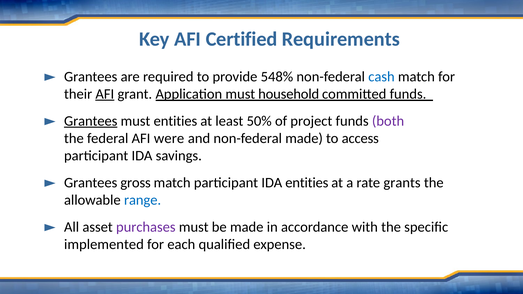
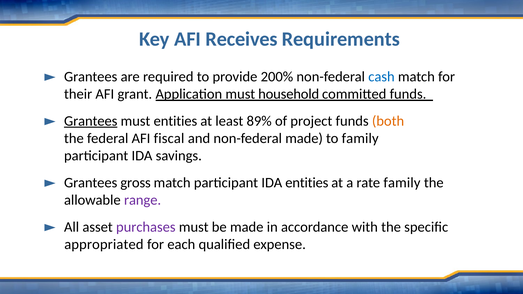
Certified: Certified -> Receives
548%: 548% -> 200%
AFI at (105, 94) underline: present -> none
50%: 50% -> 89%
both colour: purple -> orange
were: were -> fiscal
to access: access -> family
rate grants: grants -> family
range colour: blue -> purple
implemented: implemented -> appropriated
